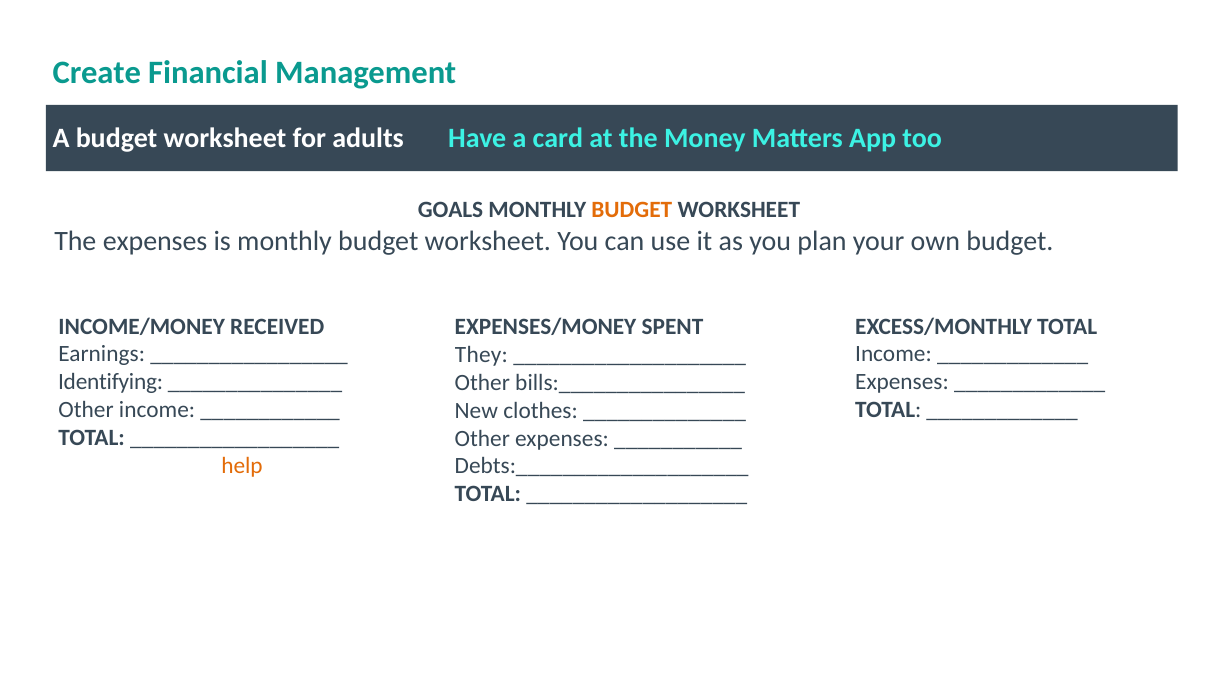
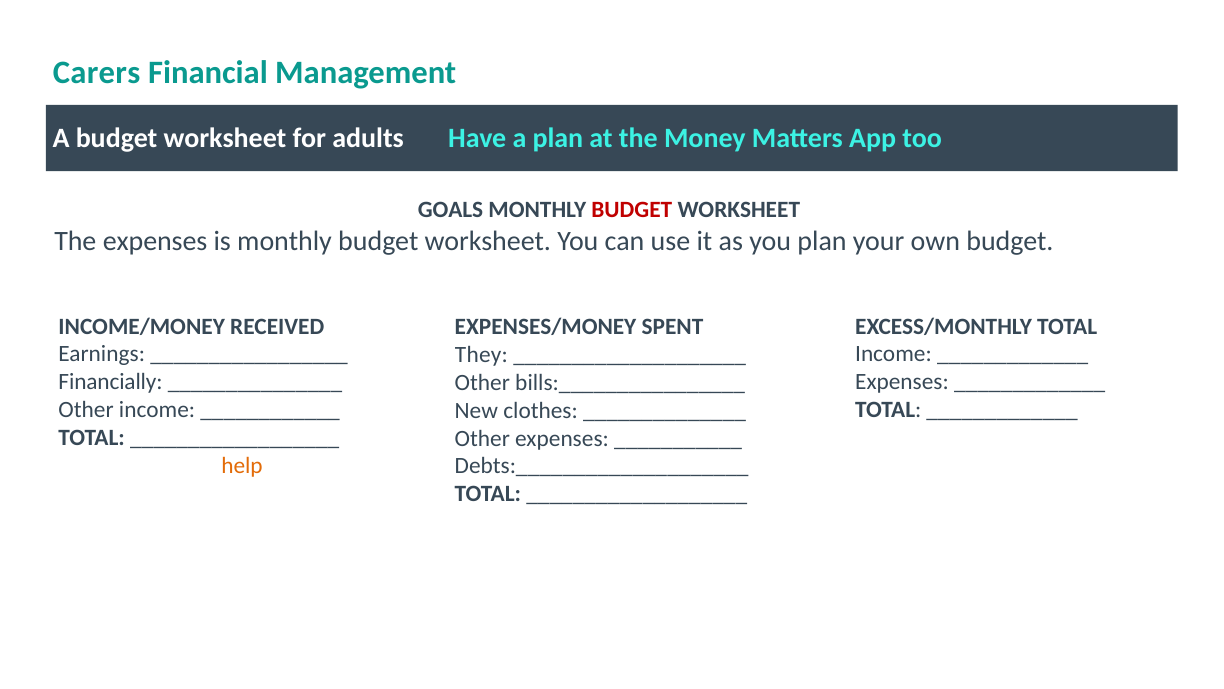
Create: Create -> Carers
a card: card -> plan
BUDGET at (632, 210) colour: orange -> red
Identifying: Identifying -> Financially
